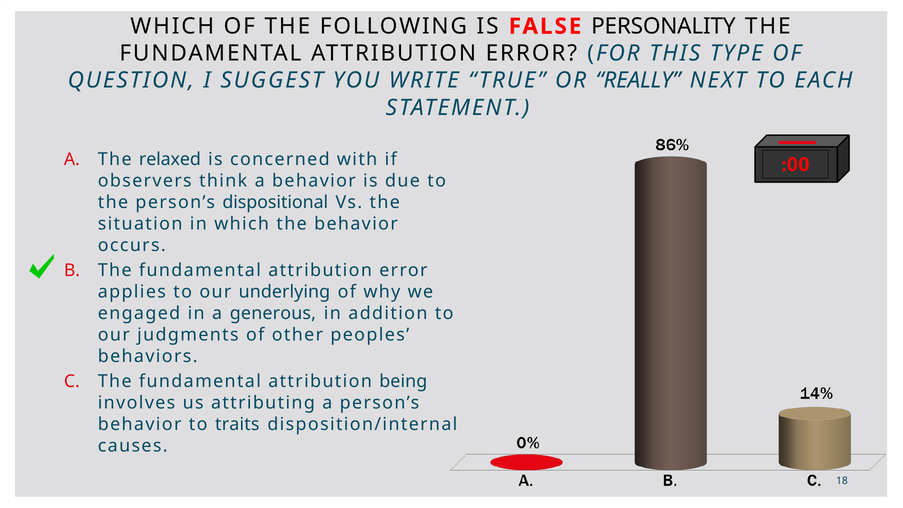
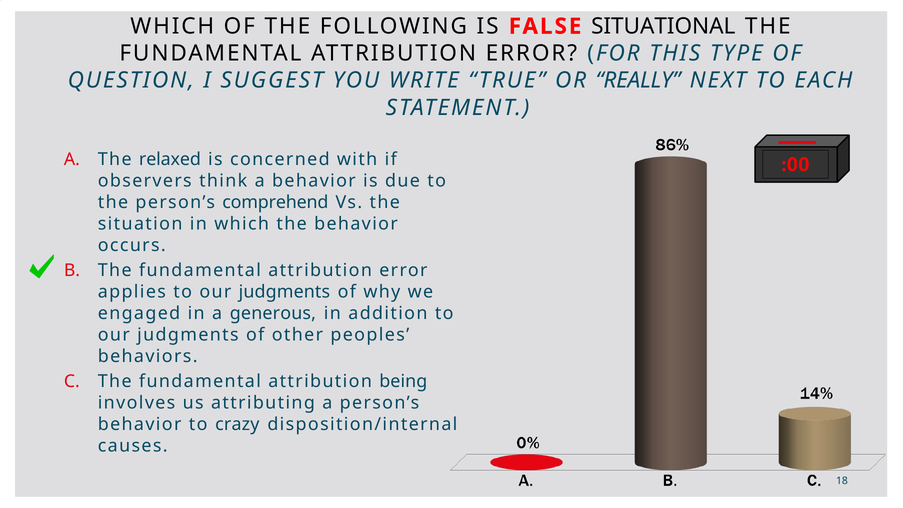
PERSONALITY: PERSONALITY -> SITUATIONAL
dispositional: dispositional -> comprehend
applies to our underlying: underlying -> judgments
traits: traits -> crazy
